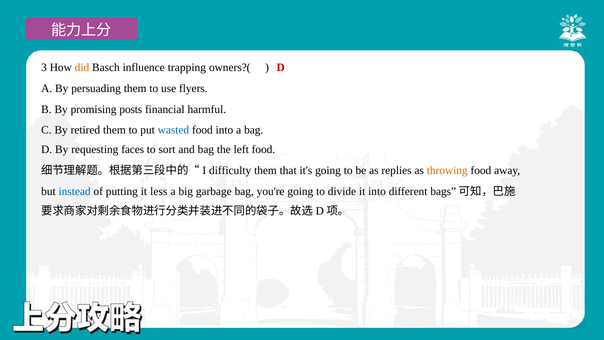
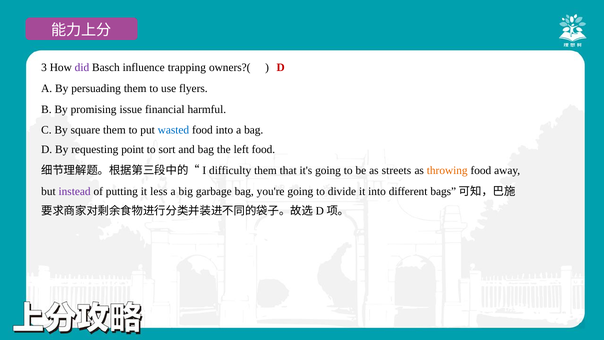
did colour: orange -> purple
posts: posts -> issue
retired: retired -> square
faces: faces -> point
replies: replies -> streets
instead colour: blue -> purple
